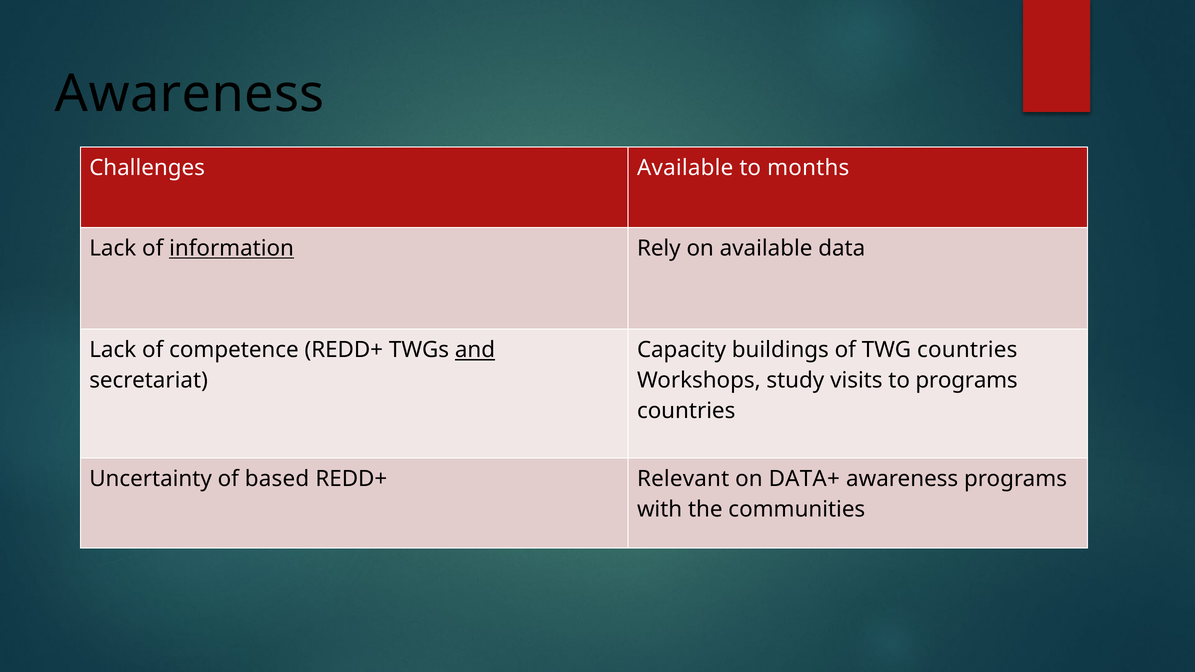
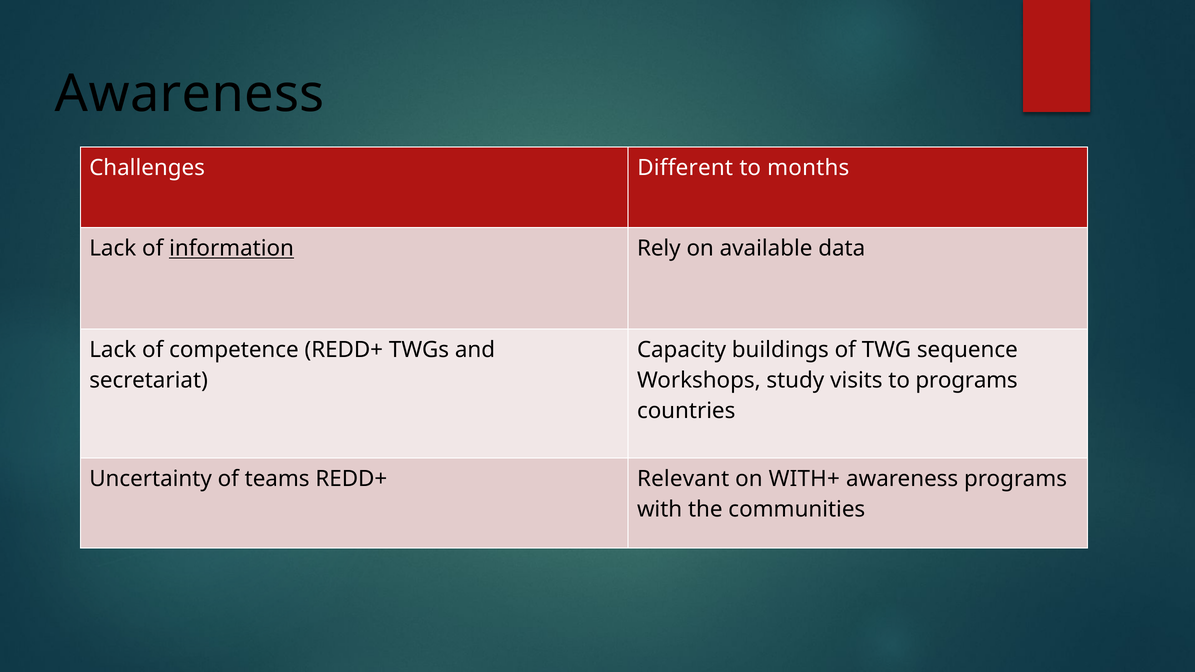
Challenges Available: Available -> Different
and underline: present -> none
TWG countries: countries -> sequence
based: based -> teams
DATA+: DATA+ -> WITH+
